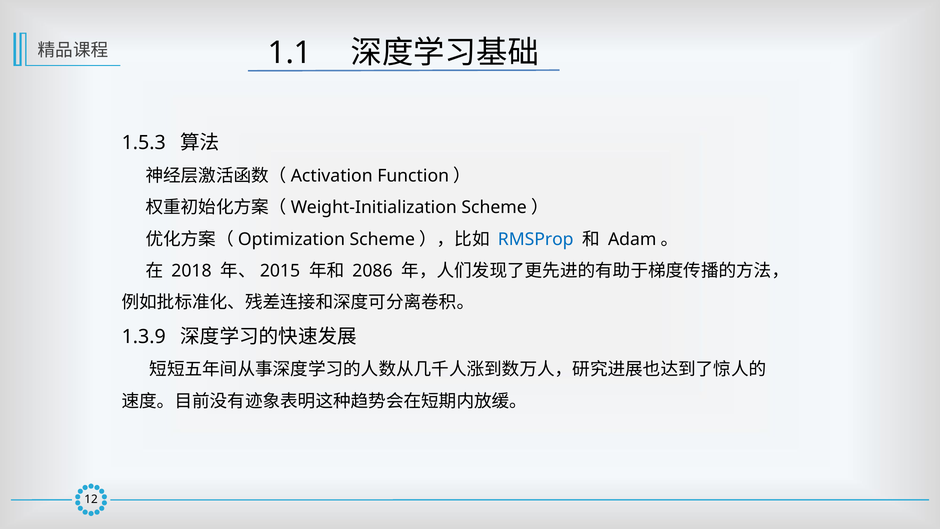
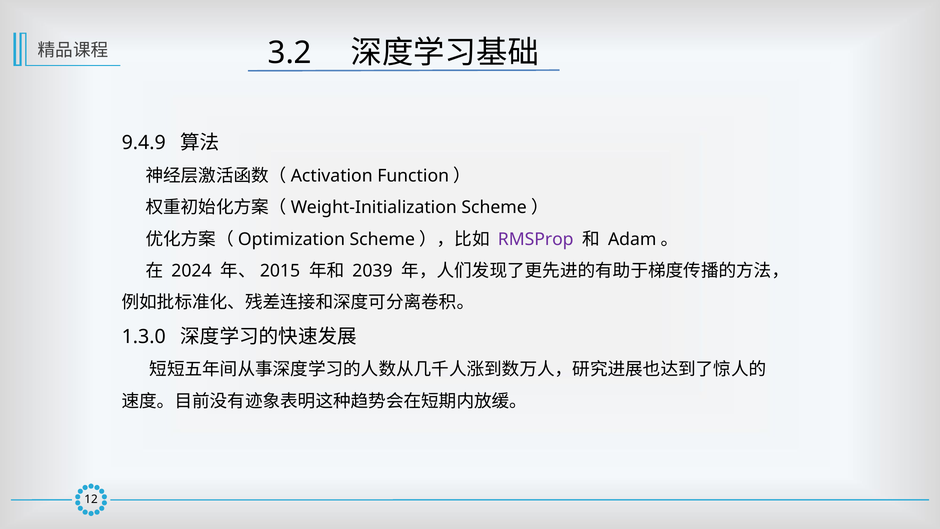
1.1: 1.1 -> 3.2
1.5.3: 1.5.3 -> 9.4.9
RMSProp colour: blue -> purple
2018: 2018 -> 2024
2086: 2086 -> 2039
1.3.9: 1.3.9 -> 1.3.0
